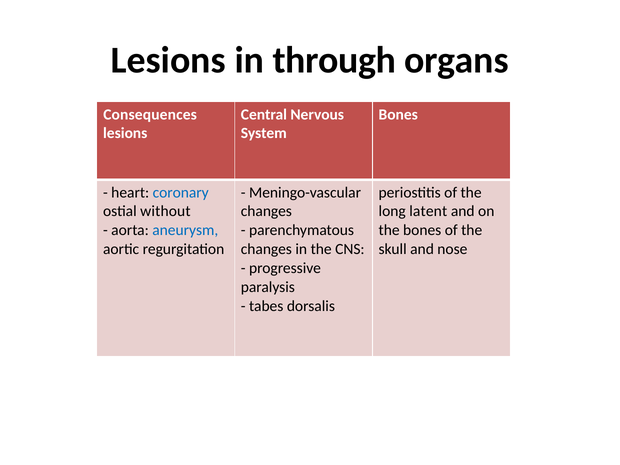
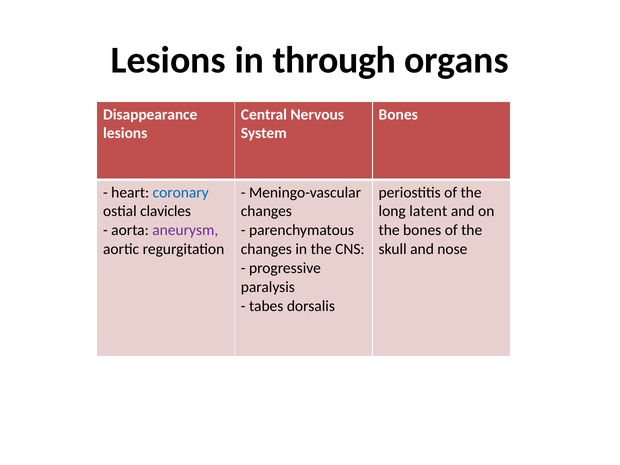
Consequences: Consequences -> Disappearance
without: without -> clavicles
aneurysm colour: blue -> purple
